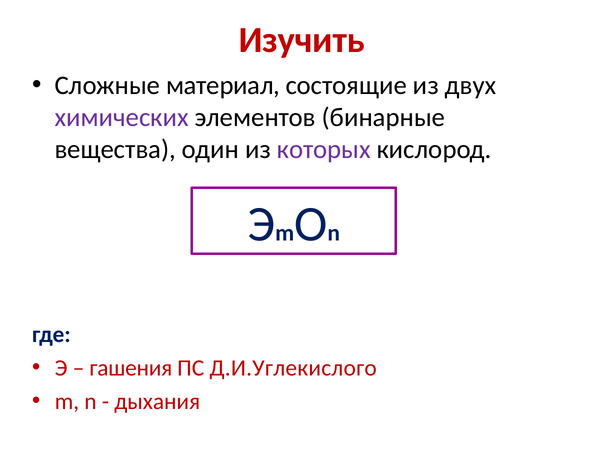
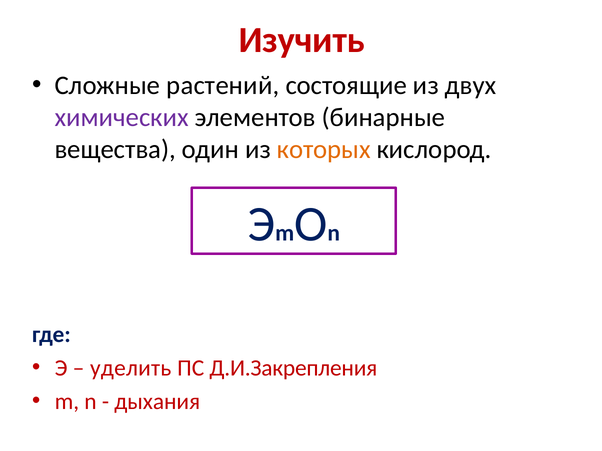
материал: материал -> растений
которых colour: purple -> orange
гашения: гашения -> уделить
Д.И.Углекислого: Д.И.Углекислого -> Д.И.Закрепления
